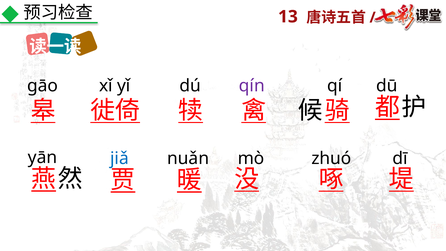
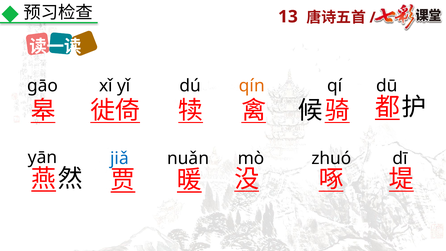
qín colour: purple -> orange
